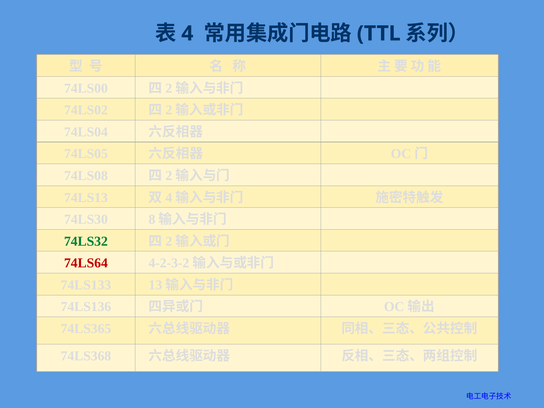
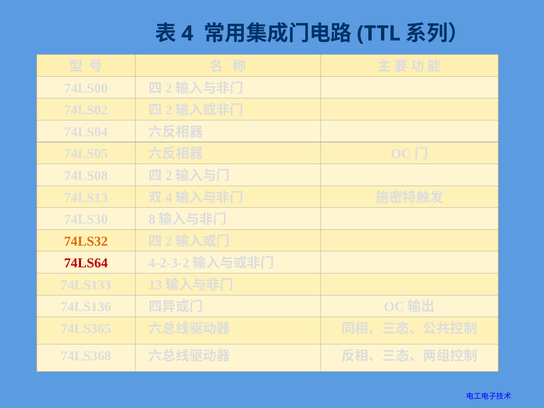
74LS32 colour: green -> orange
